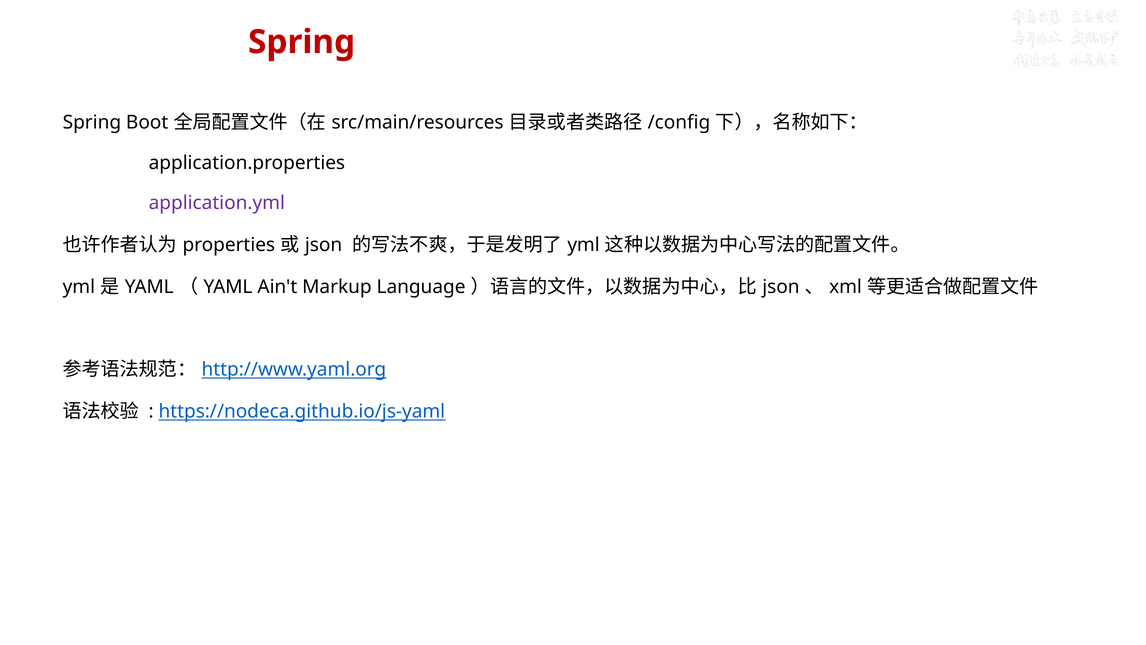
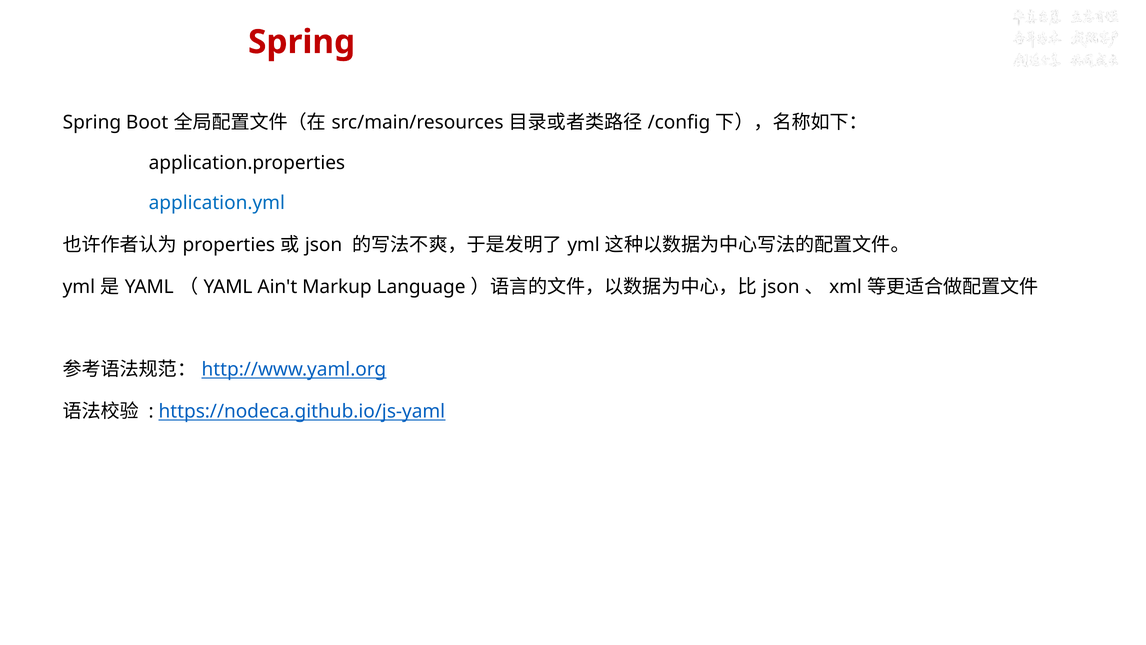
application.yml colour: purple -> blue
